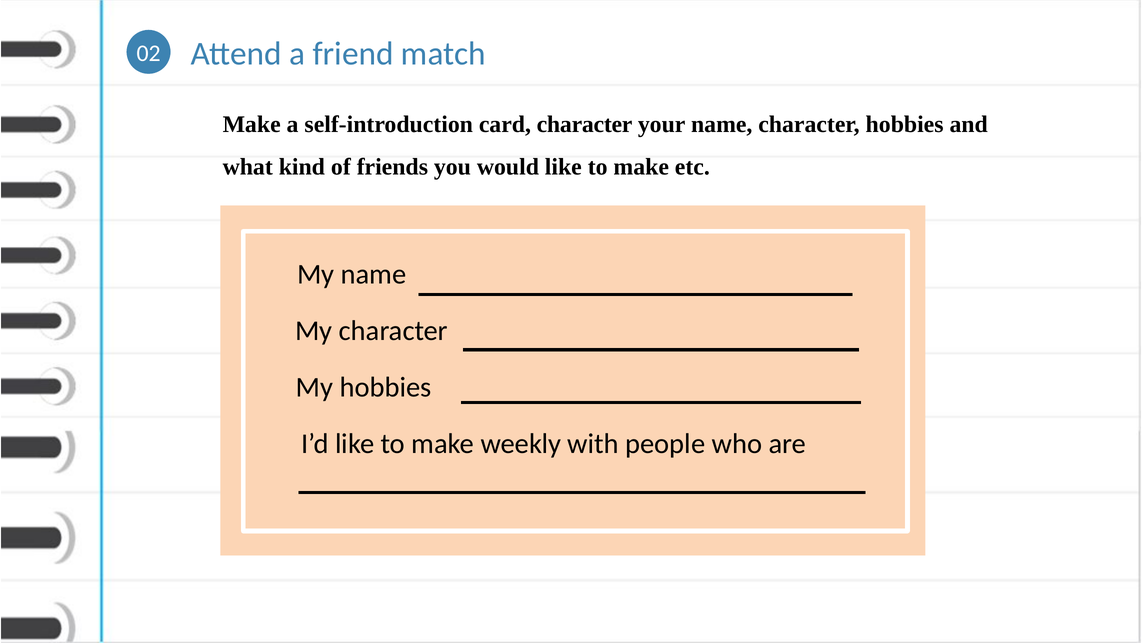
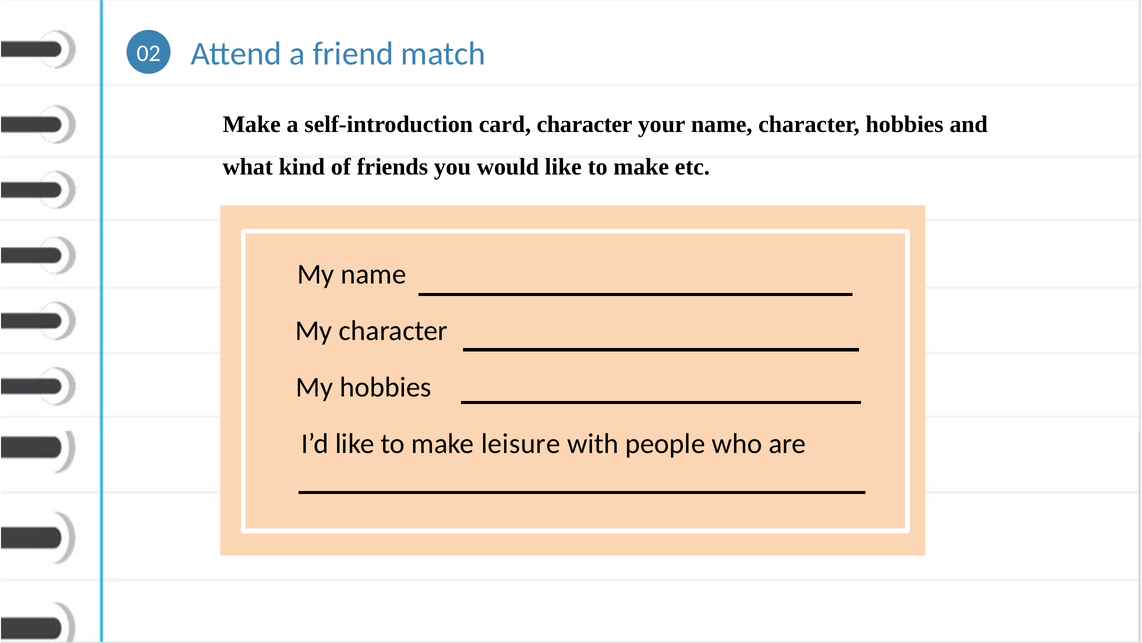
weekly: weekly -> leisure
